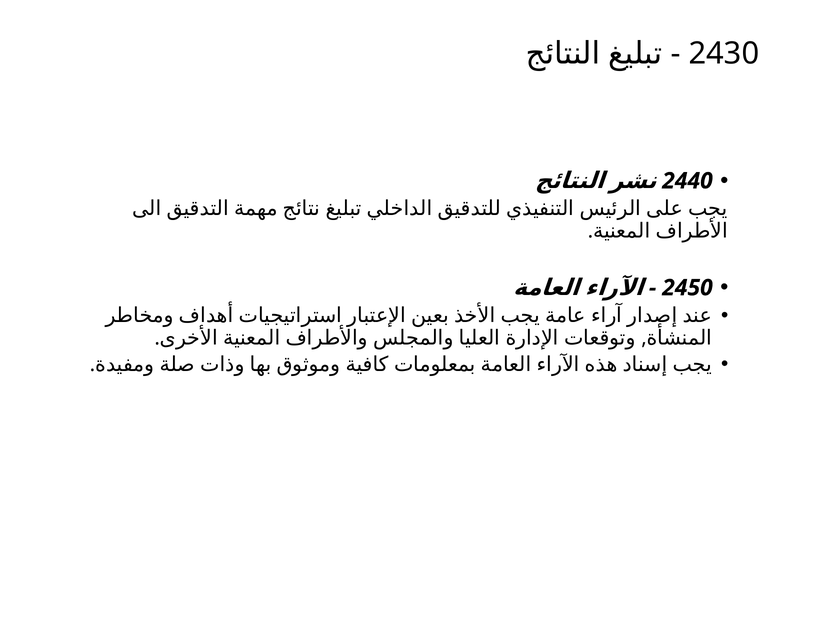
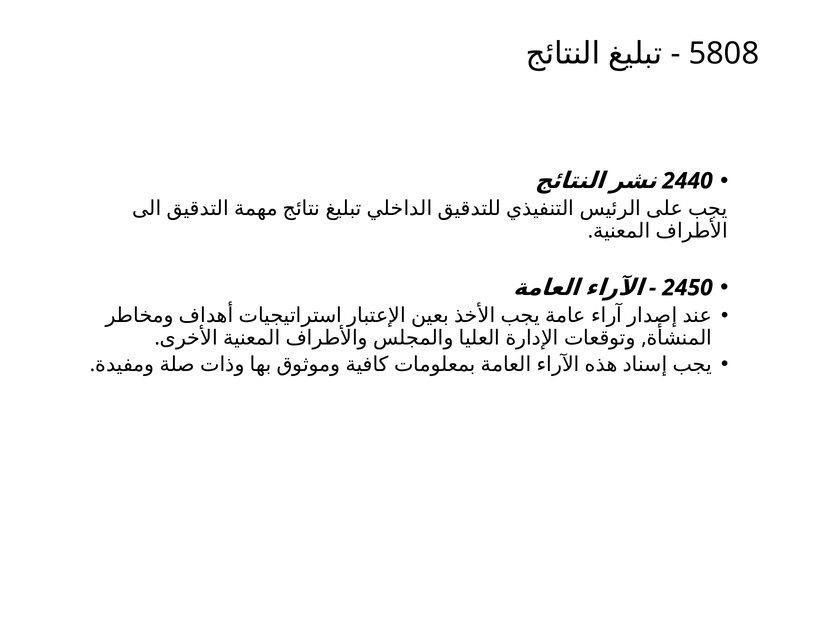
2430: 2430 -> 5808
